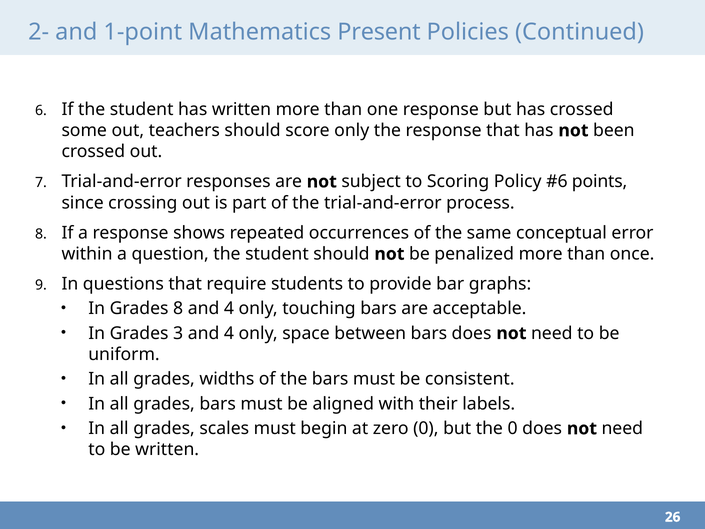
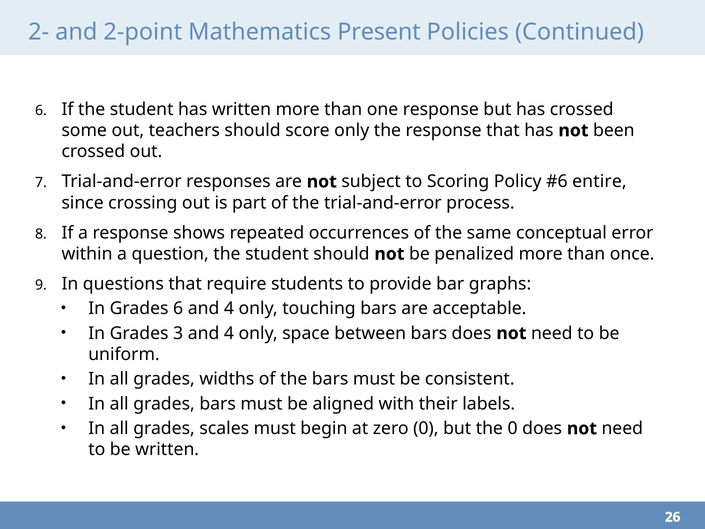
1-point: 1-point -> 2-point
points: points -> entire
Grades 8: 8 -> 6
